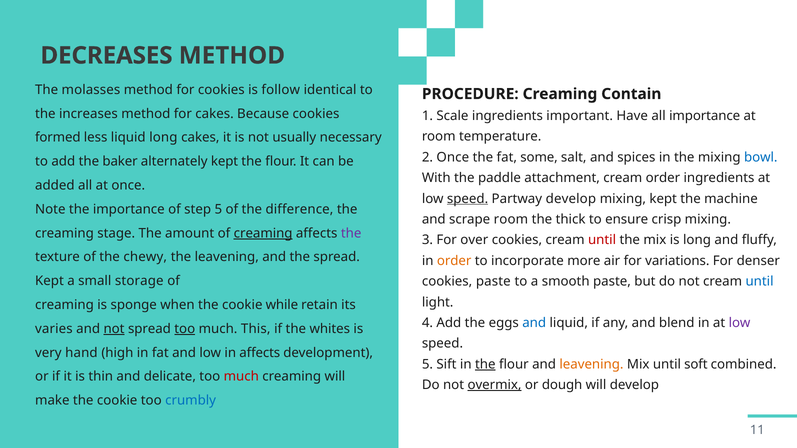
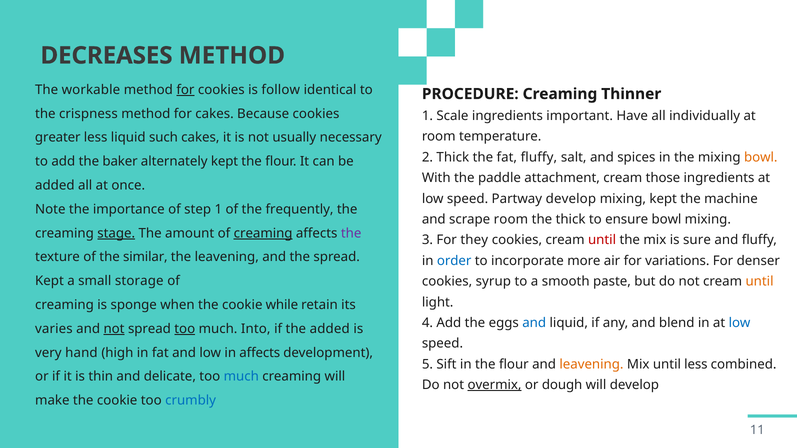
molasses: molasses -> workable
for at (185, 90) underline: none -> present
Contain: Contain -> Thinner
increases: increases -> crispness
all importance: importance -> individually
formed: formed -> greater
liquid long: long -> such
2 Once: Once -> Thick
fat some: some -> fluffy
bowl at (761, 157) colour: blue -> orange
cream order: order -> those
speed at (468, 199) underline: present -> none
step 5: 5 -> 1
difference: difference -> frequently
ensure crisp: crisp -> bowl
stage underline: none -> present
over: over -> they
is long: long -> sure
chewy: chewy -> similar
order at (454, 261) colour: orange -> blue
cookies paste: paste -> syrup
until at (760, 282) colour: blue -> orange
low at (740, 323) colour: purple -> blue
This: This -> Into
the whites: whites -> added
the at (485, 364) underline: present -> none
until soft: soft -> less
much at (241, 377) colour: red -> blue
